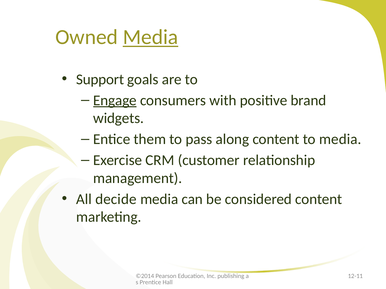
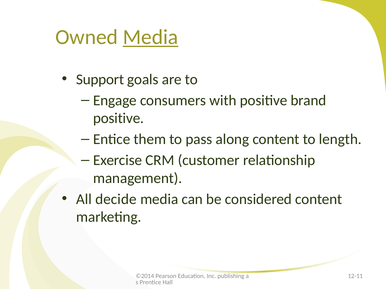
Engage underline: present -> none
widgets at (118, 118): widgets -> positive
to media: media -> length
